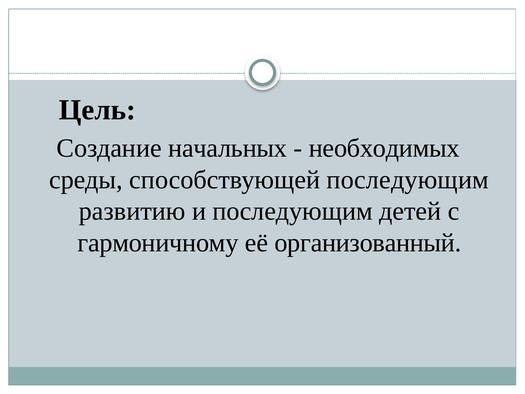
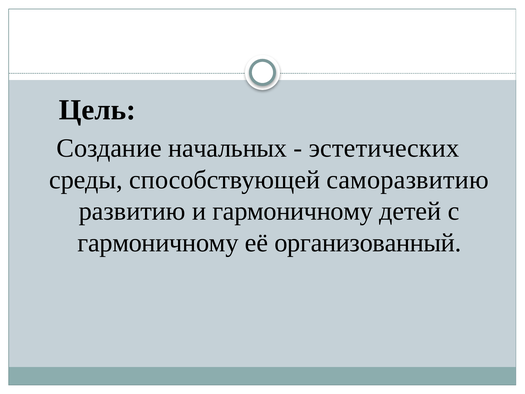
необходимых: необходимых -> эстетических
способствующей последующим: последующим -> саморазвитию
и последующим: последующим -> гармоничному
